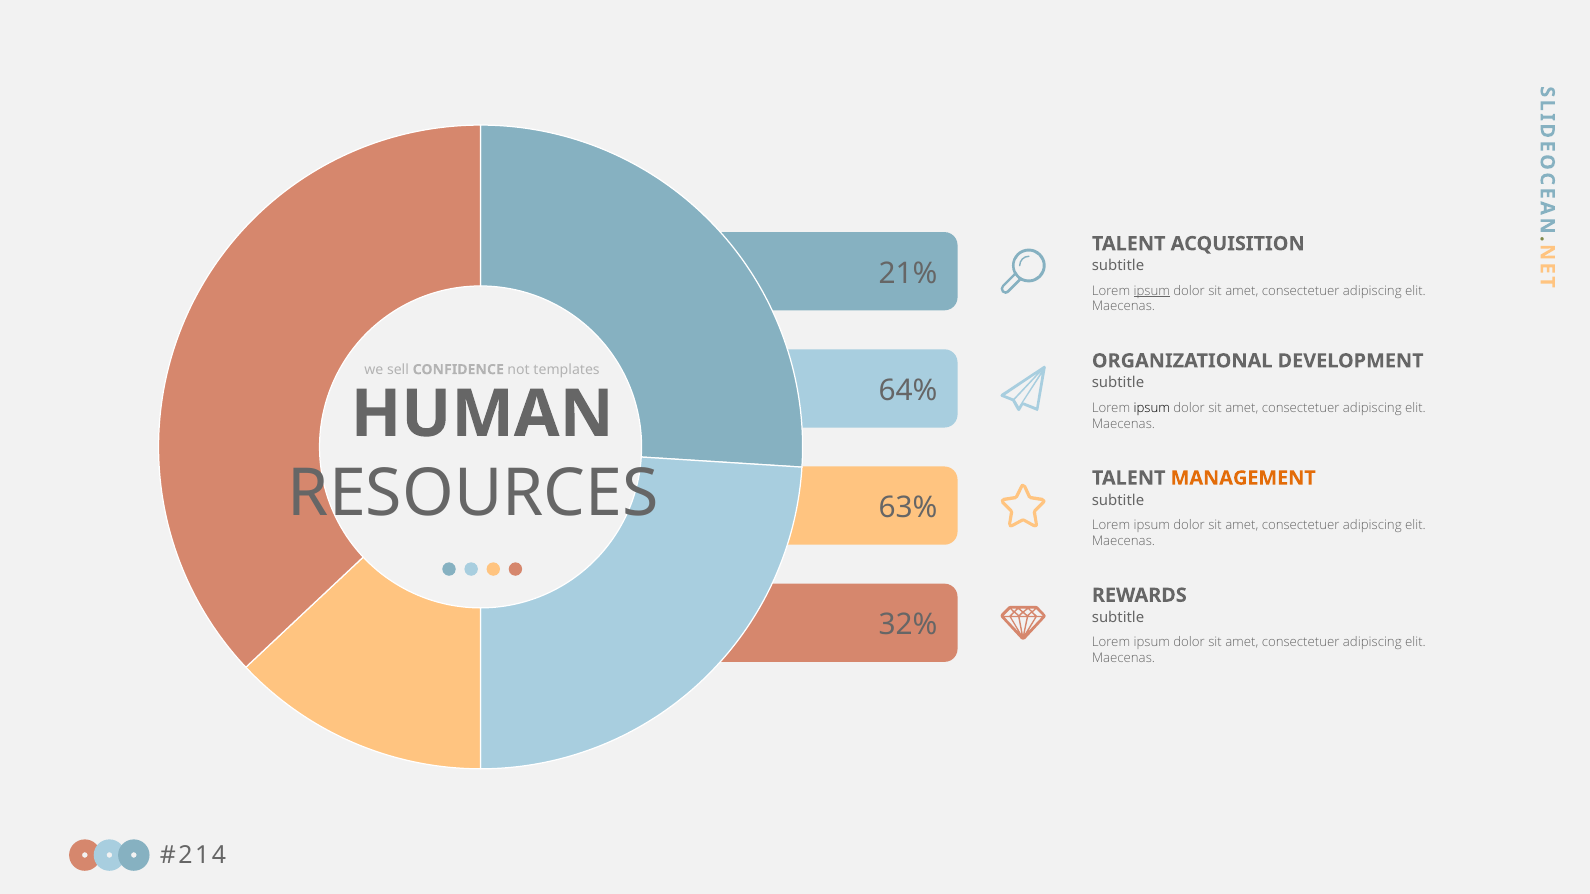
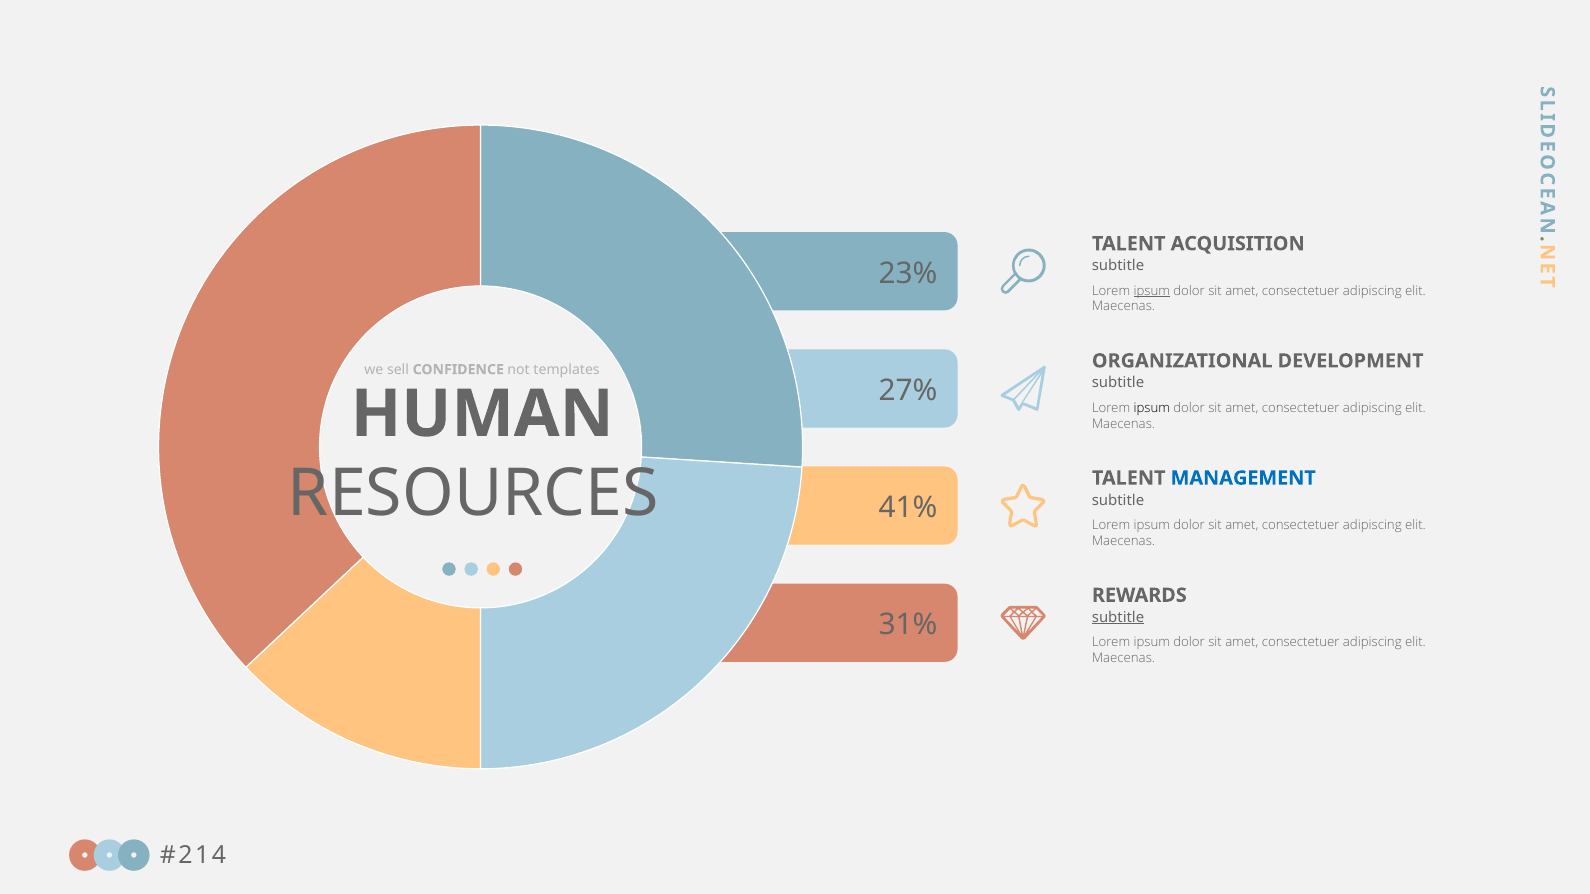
21%: 21% -> 23%
64%: 64% -> 27%
MANAGEMENT colour: orange -> blue
63%: 63% -> 41%
subtitle at (1118, 618) underline: none -> present
32%: 32% -> 31%
